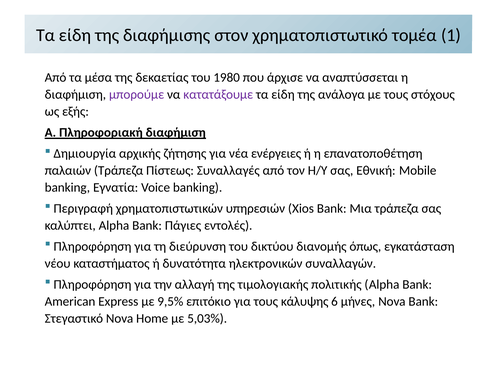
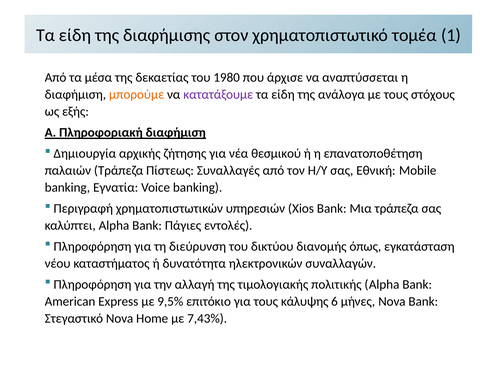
μπορούμε colour: purple -> orange
ενέργειες: ενέργειες -> θεσμικού
5,03%: 5,03% -> 7,43%
